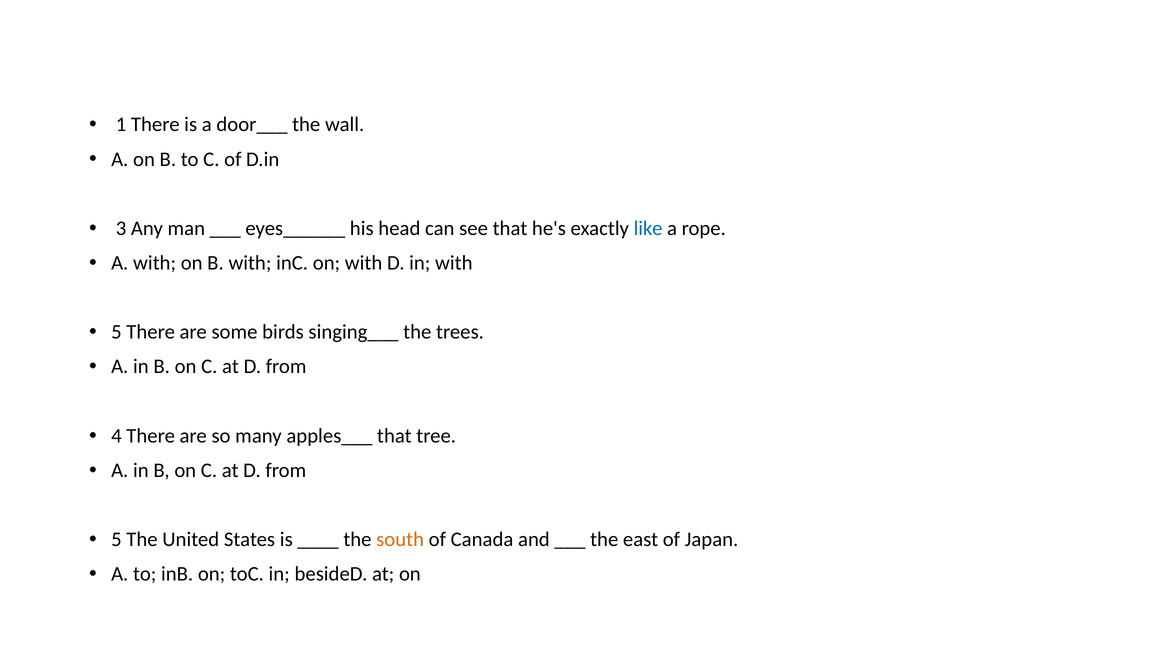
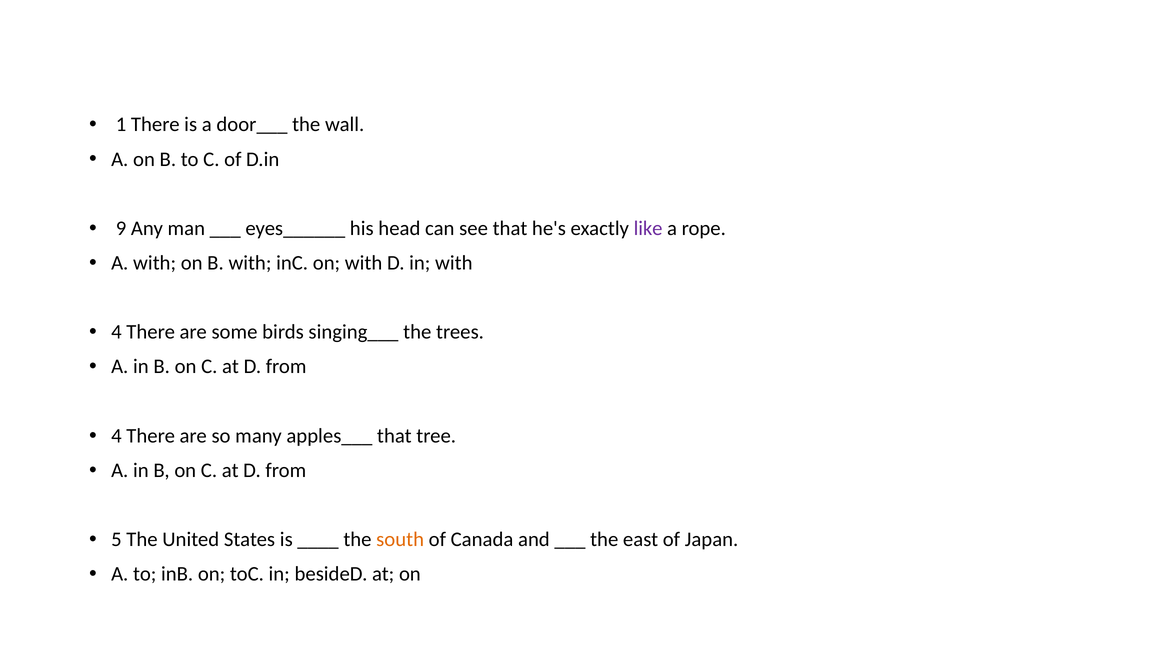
3: 3 -> 9
like colour: blue -> purple
5 at (116, 332): 5 -> 4
